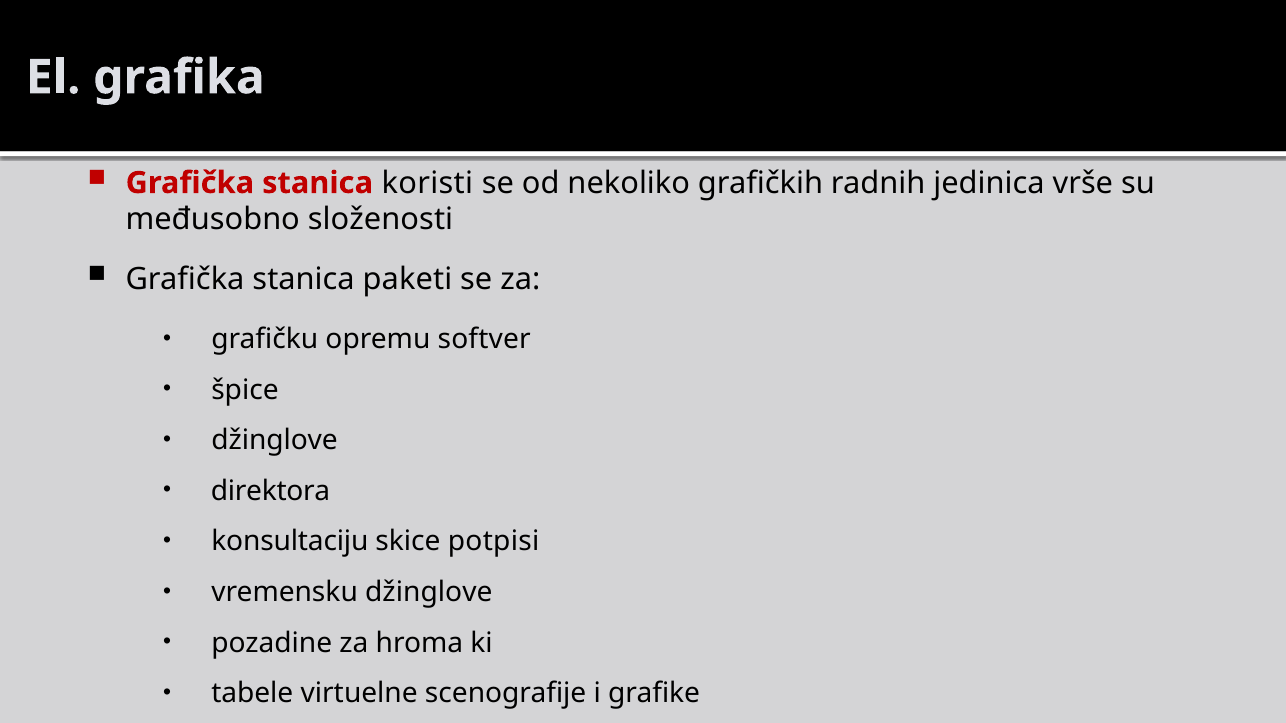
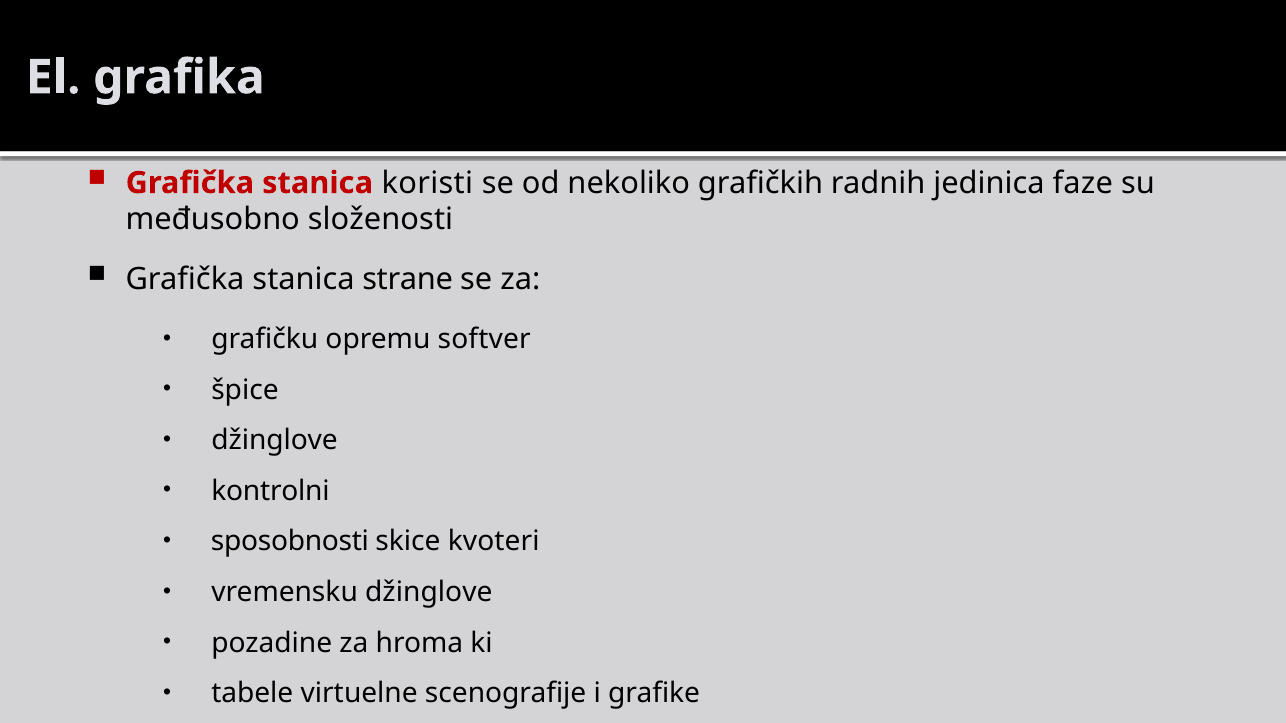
vrše: vrše -> faze
paketi: paketi -> strane
direktora: direktora -> kontrolni
konsultaciju: konsultaciju -> sposobnosti
potpisi: potpisi -> kvoteri
